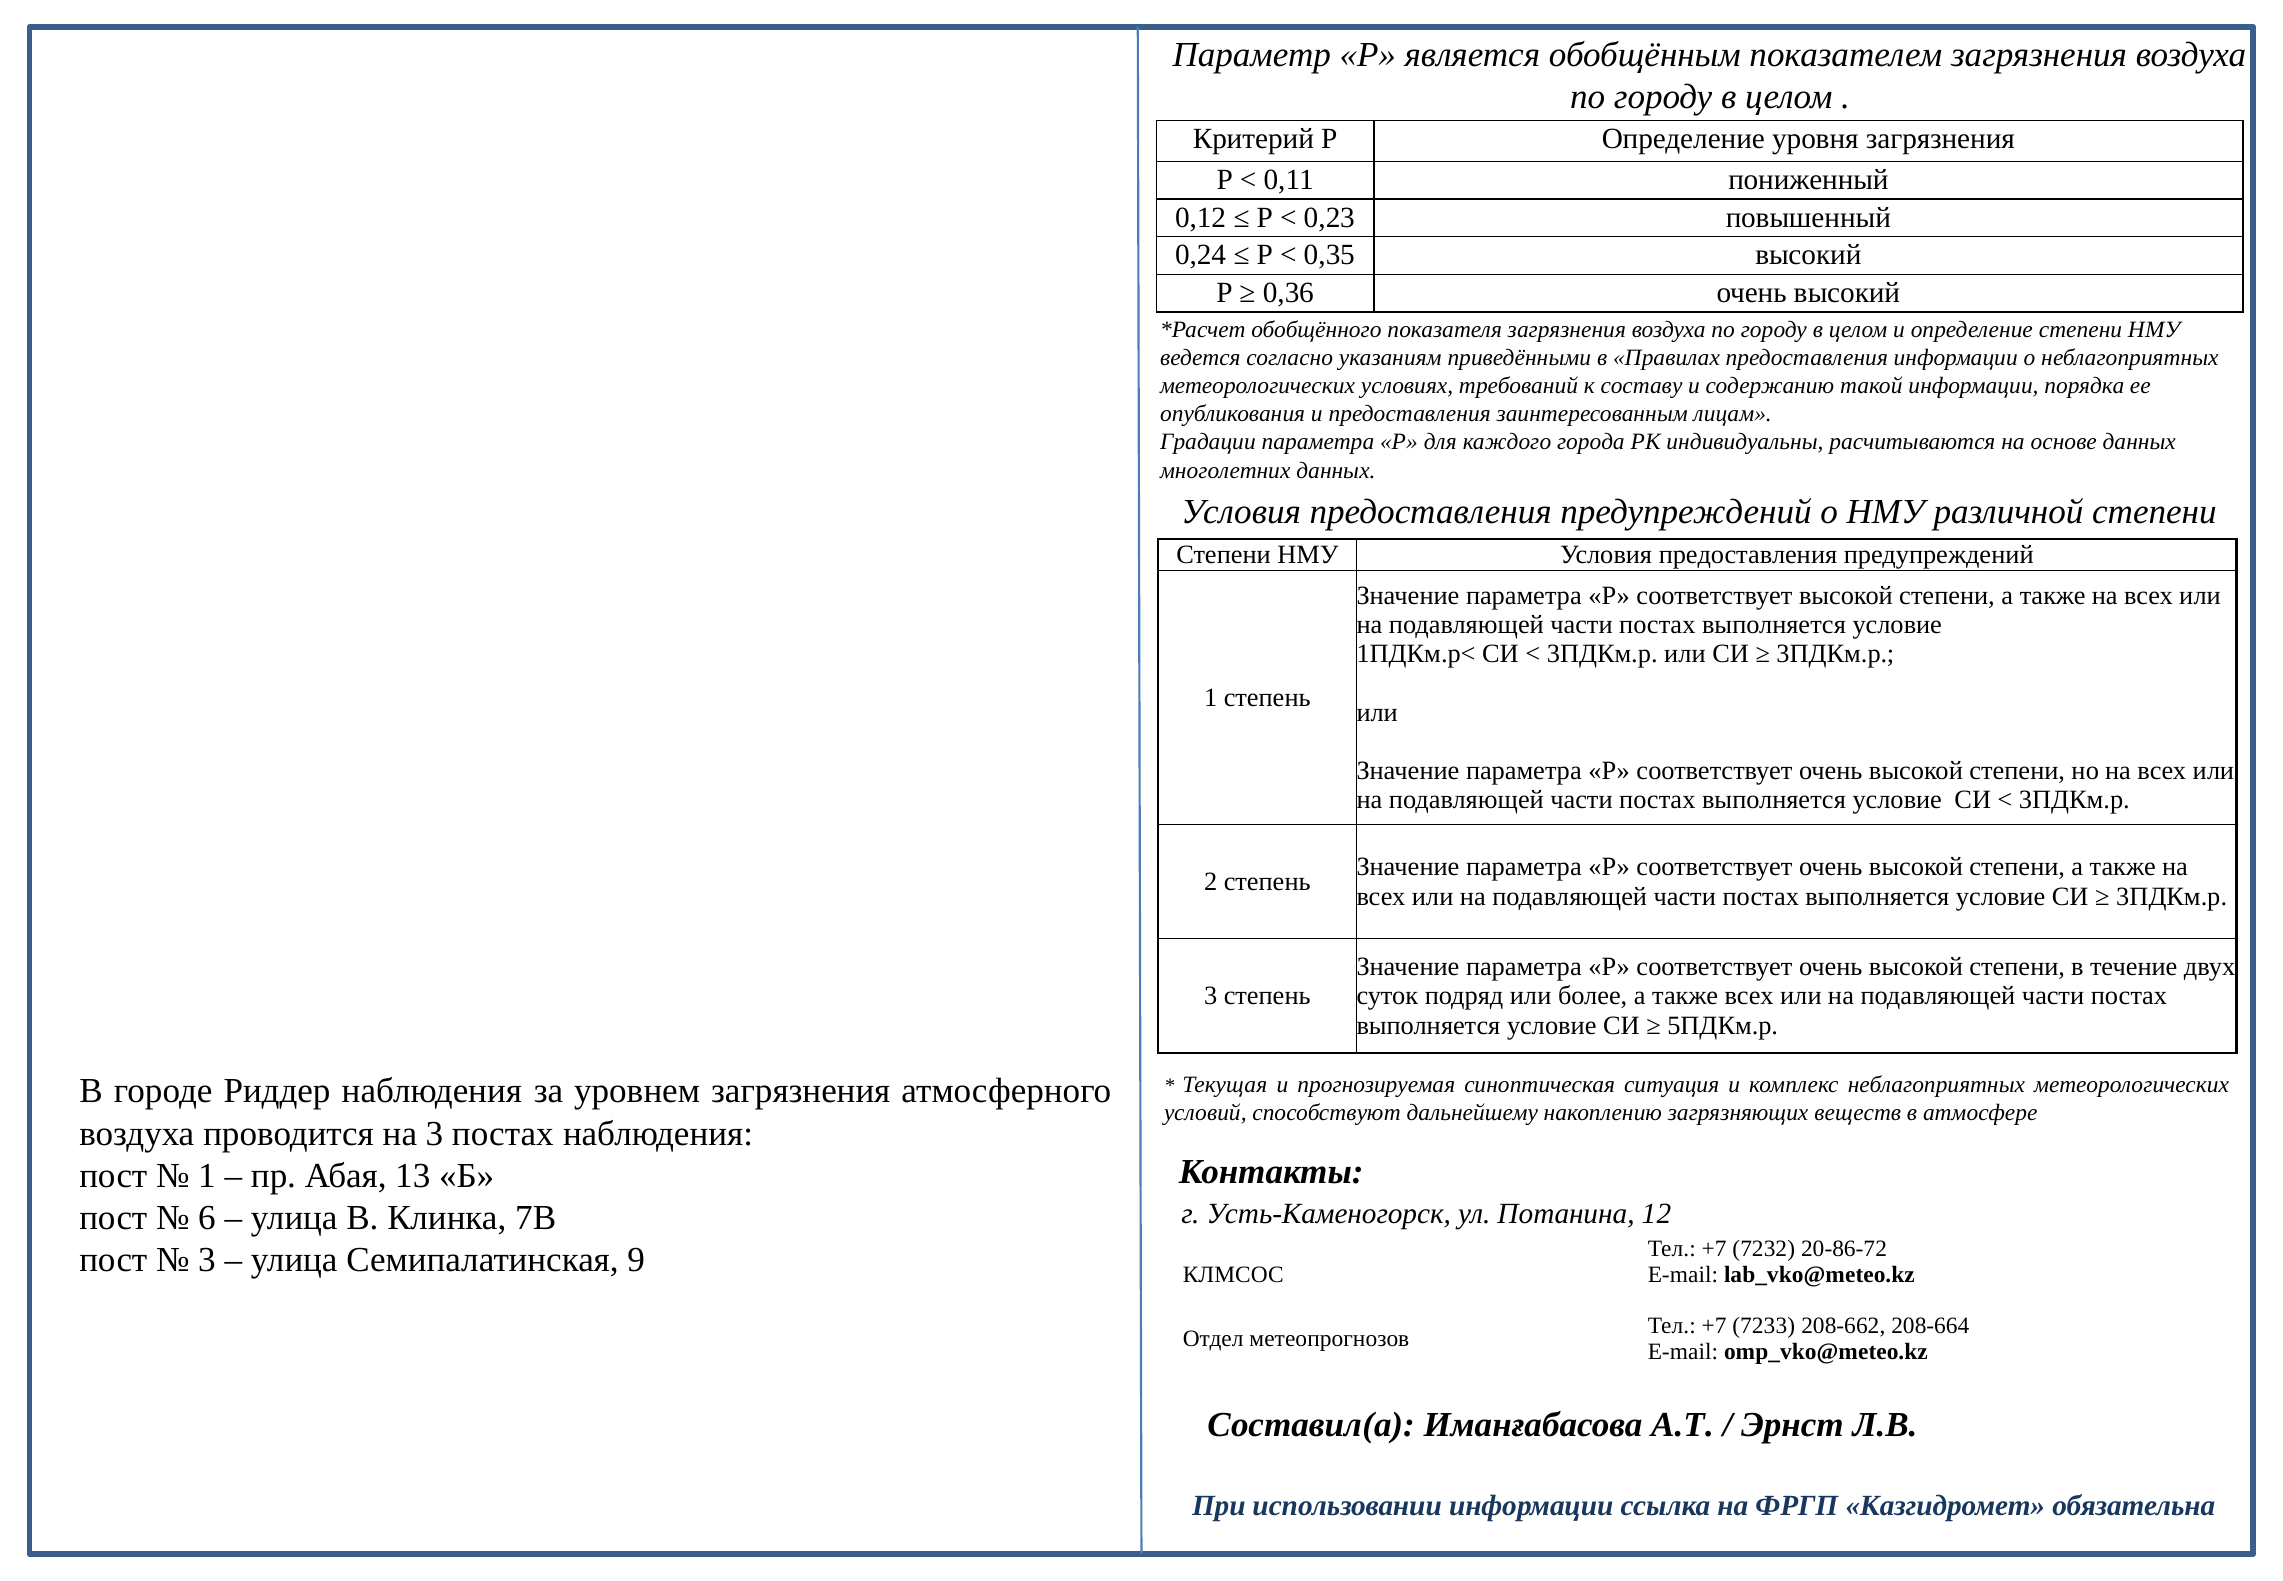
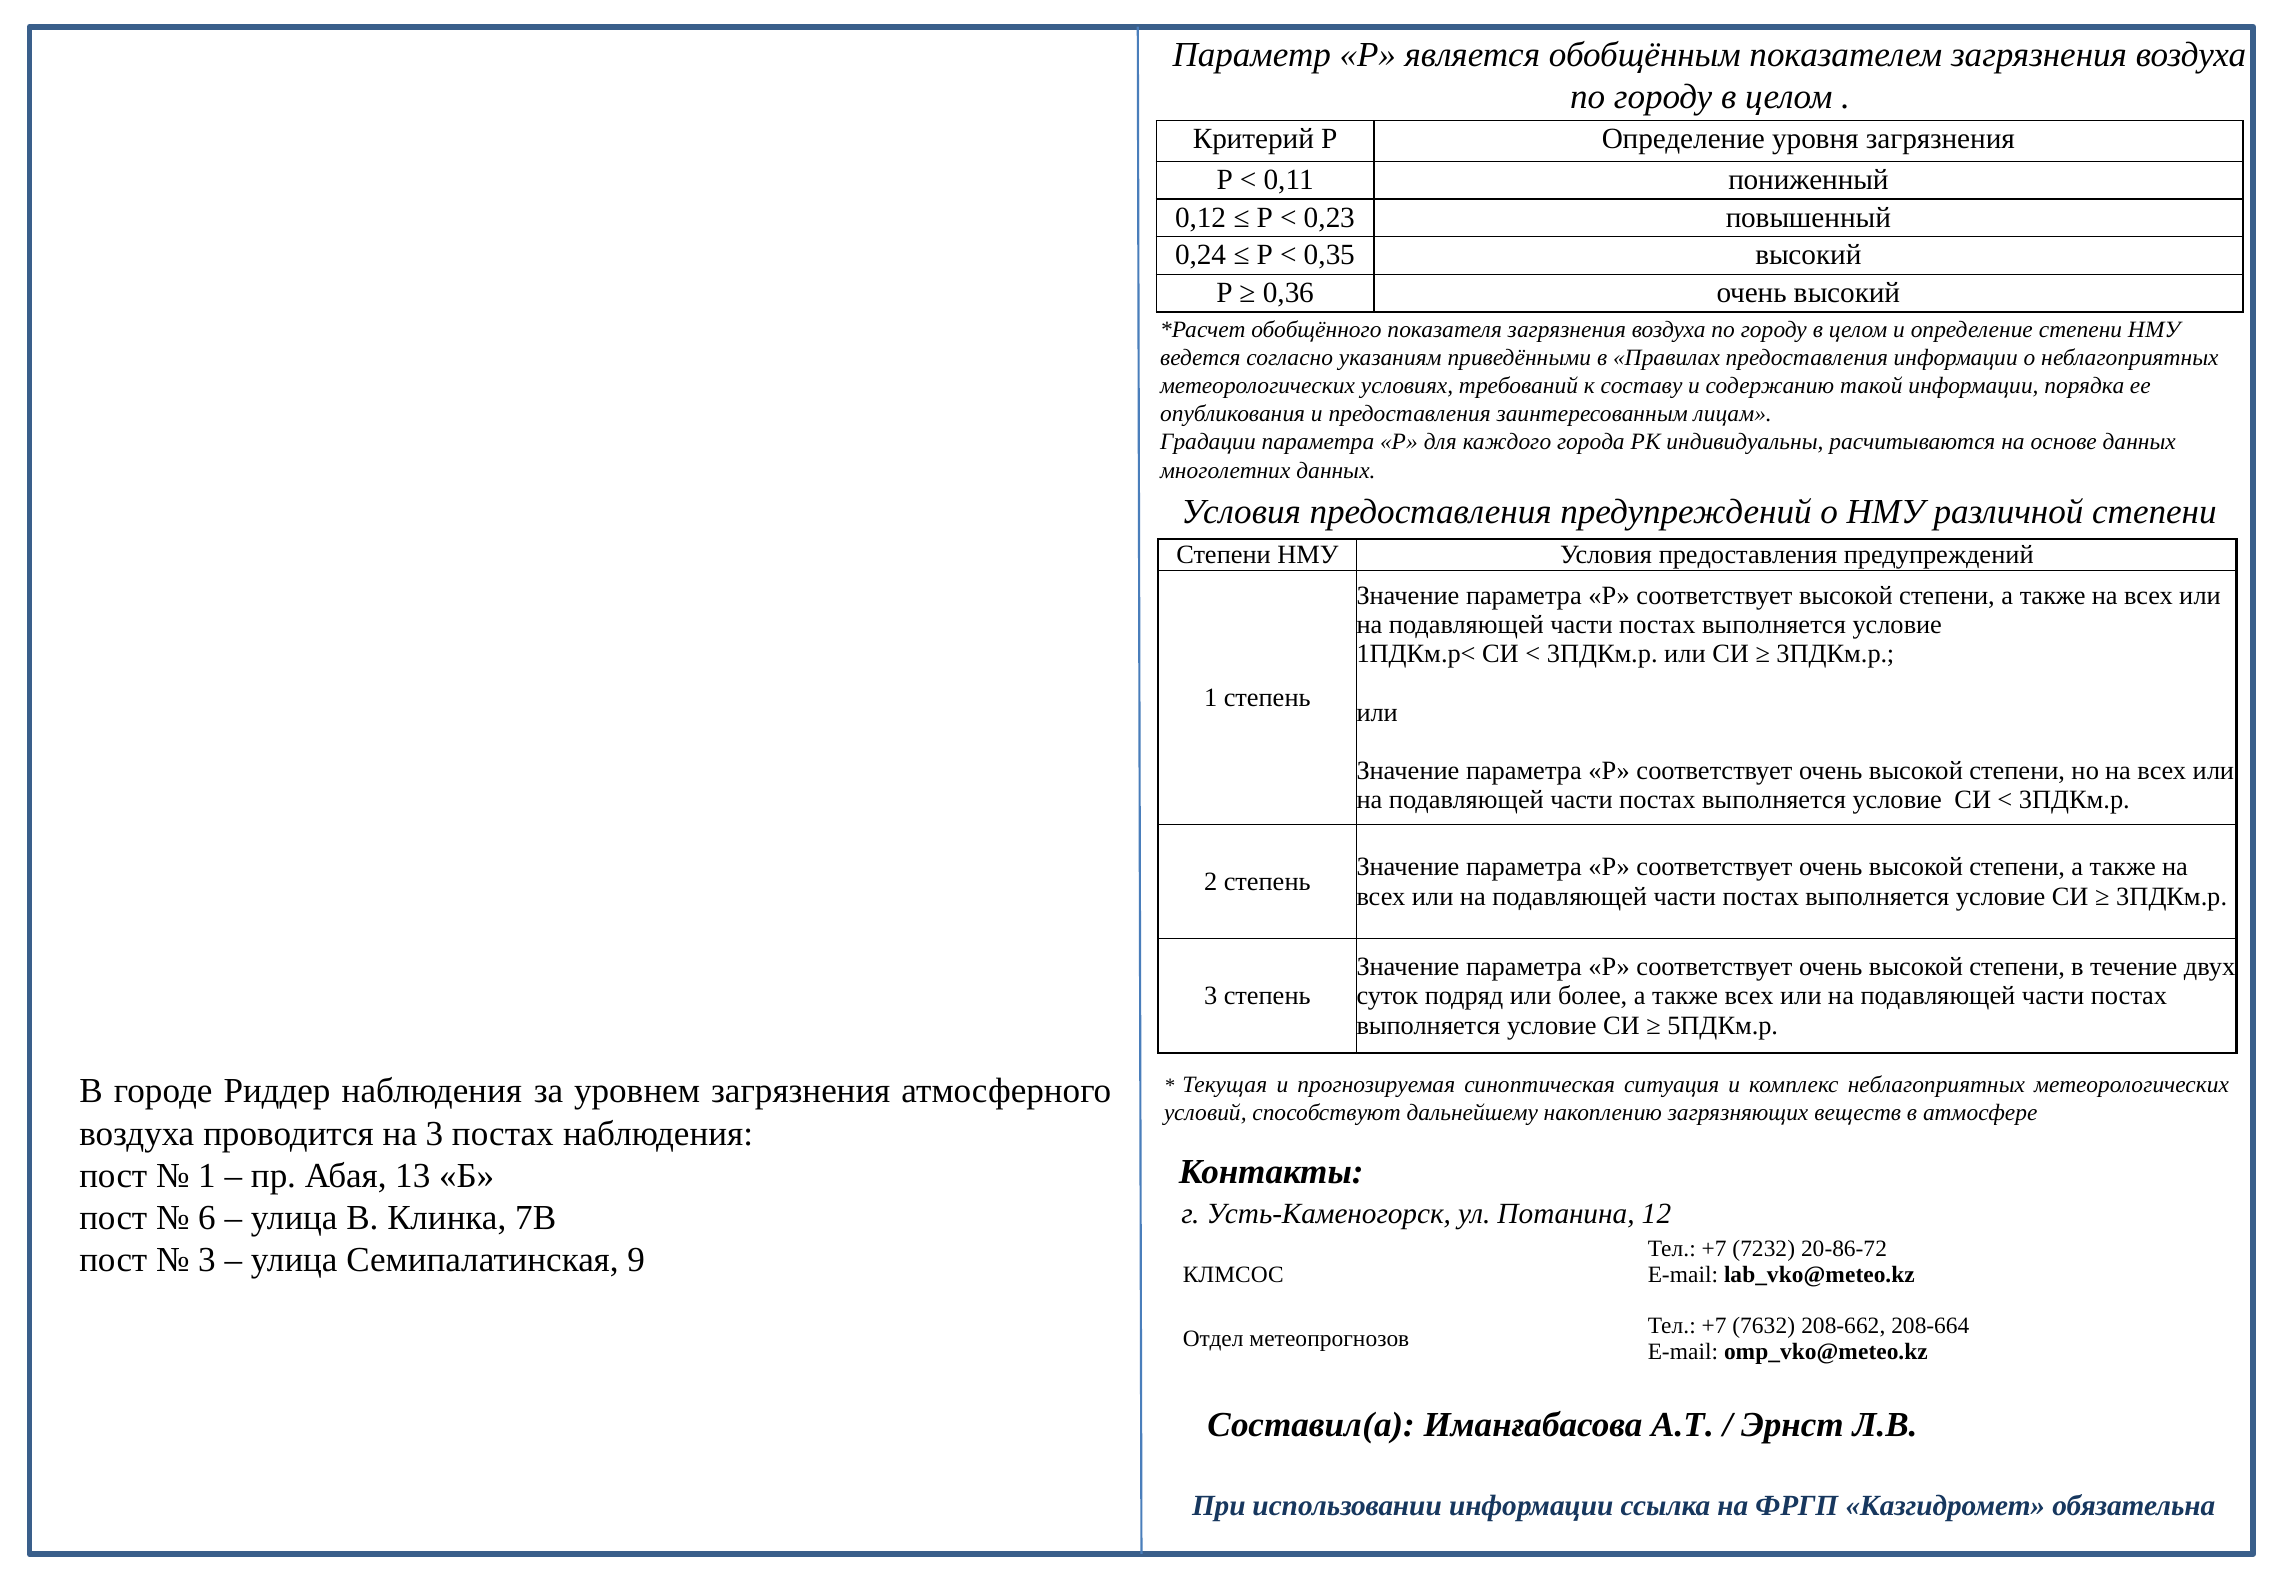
7233: 7233 -> 7632
